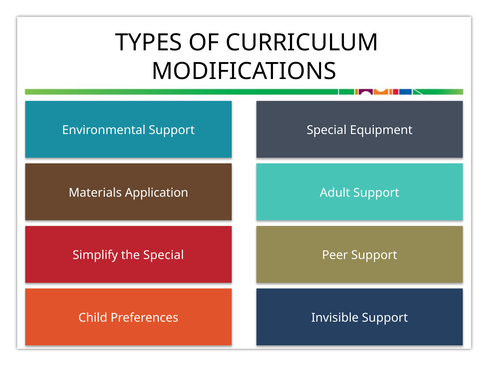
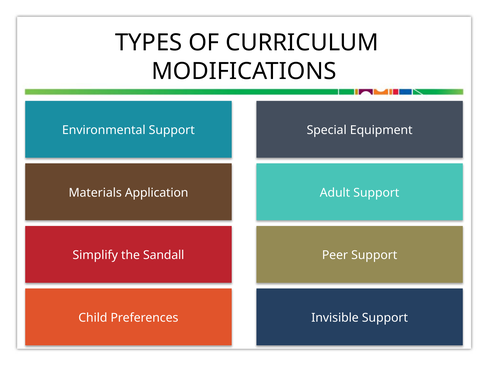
the Special: Special -> Sandall
